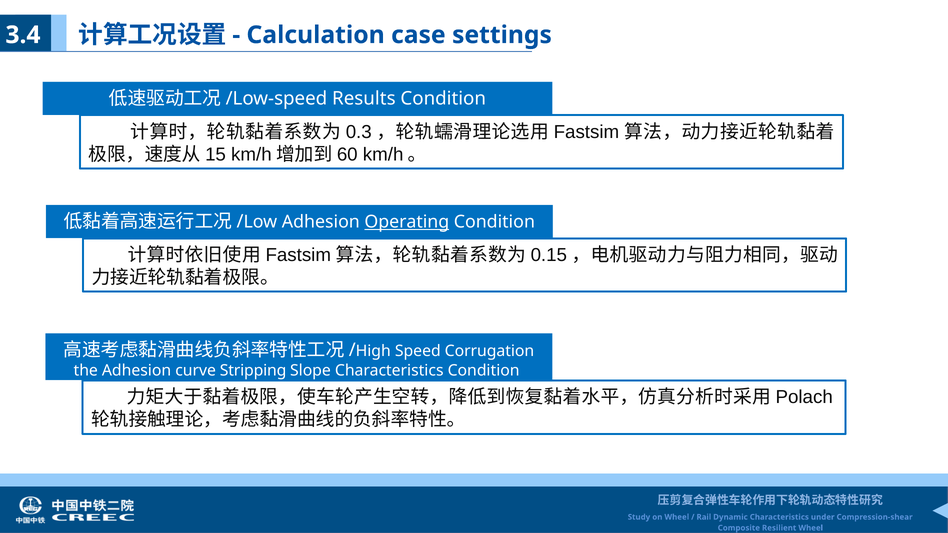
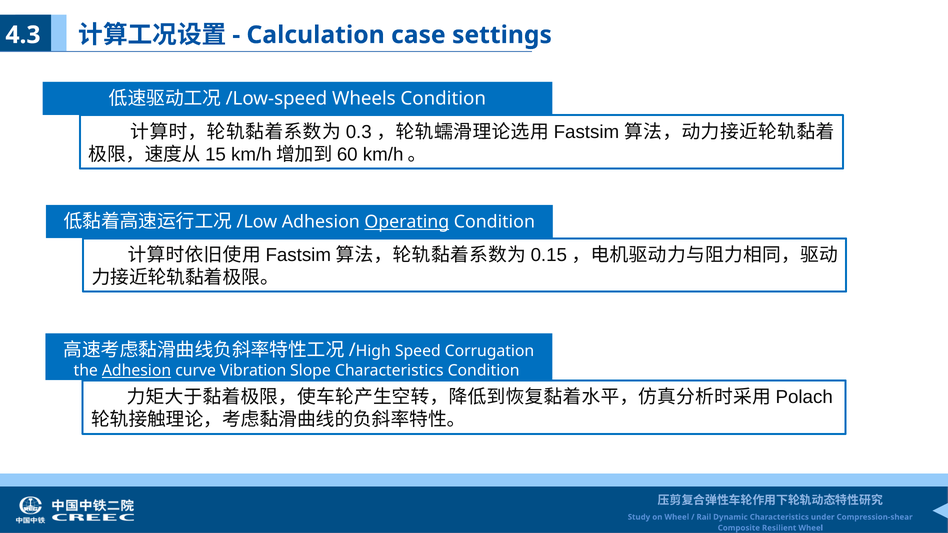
3.4: 3.4 -> 4.3
Results: Results -> Wheels
Adhesion at (137, 371) underline: none -> present
Stripping: Stripping -> Vibration
